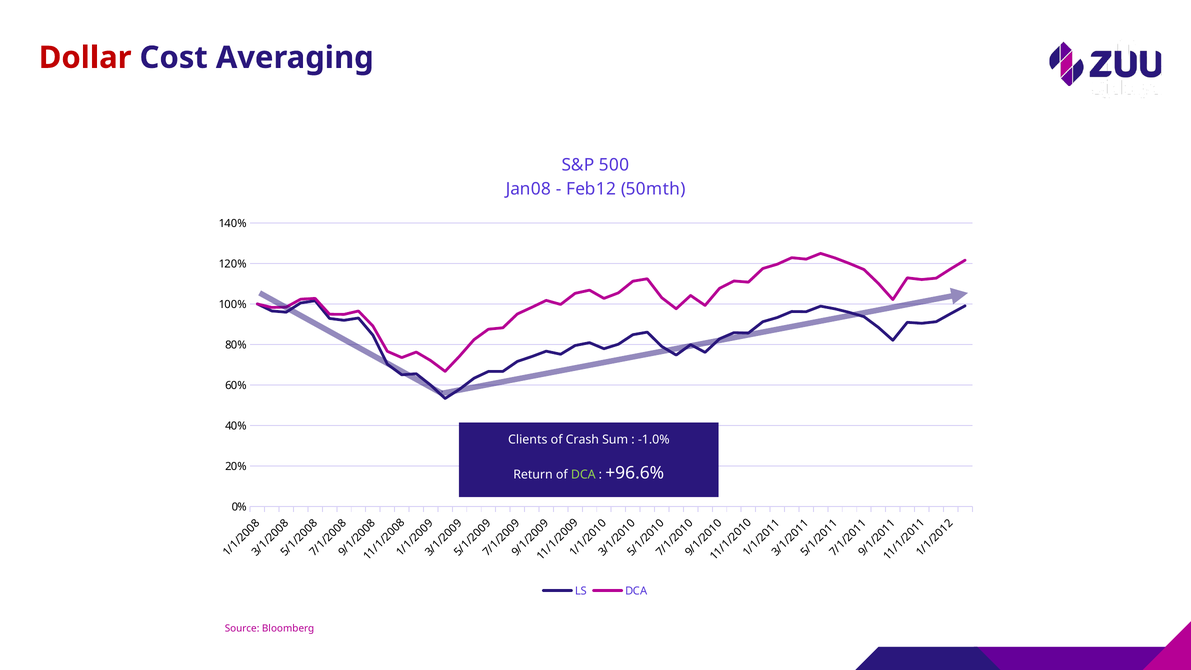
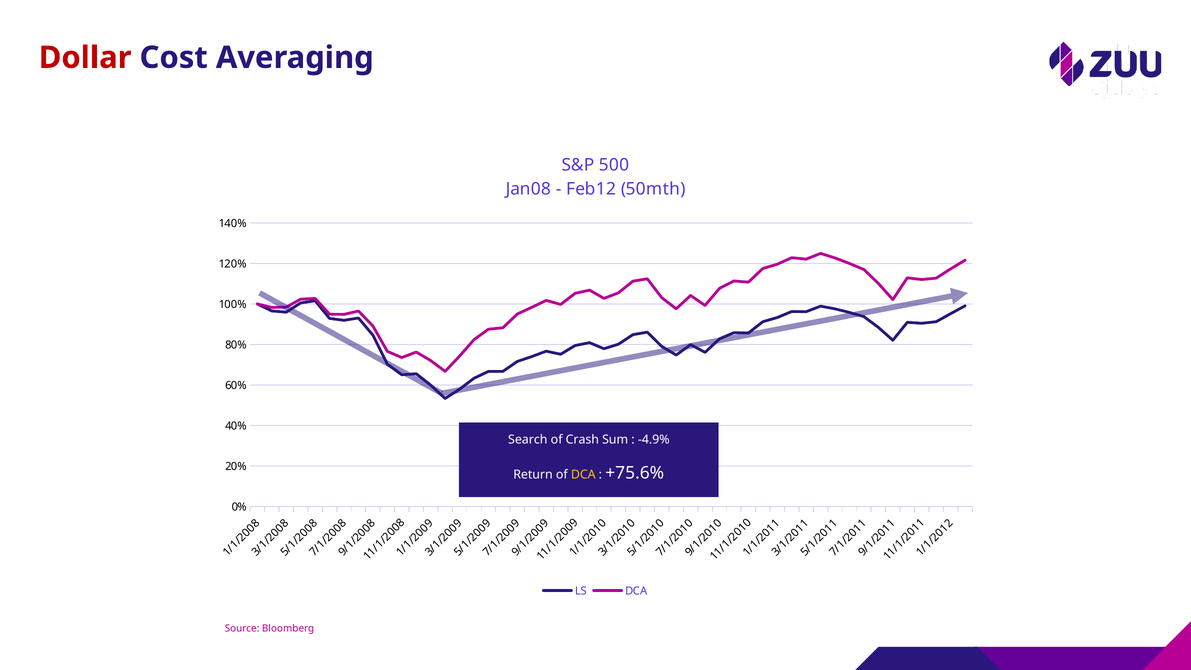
Clients: Clients -> Search
-1.0%: -1.0% -> -4.9%
DCA at (583, 475) colour: light green -> yellow
+96.6%: +96.6% -> +75.6%
